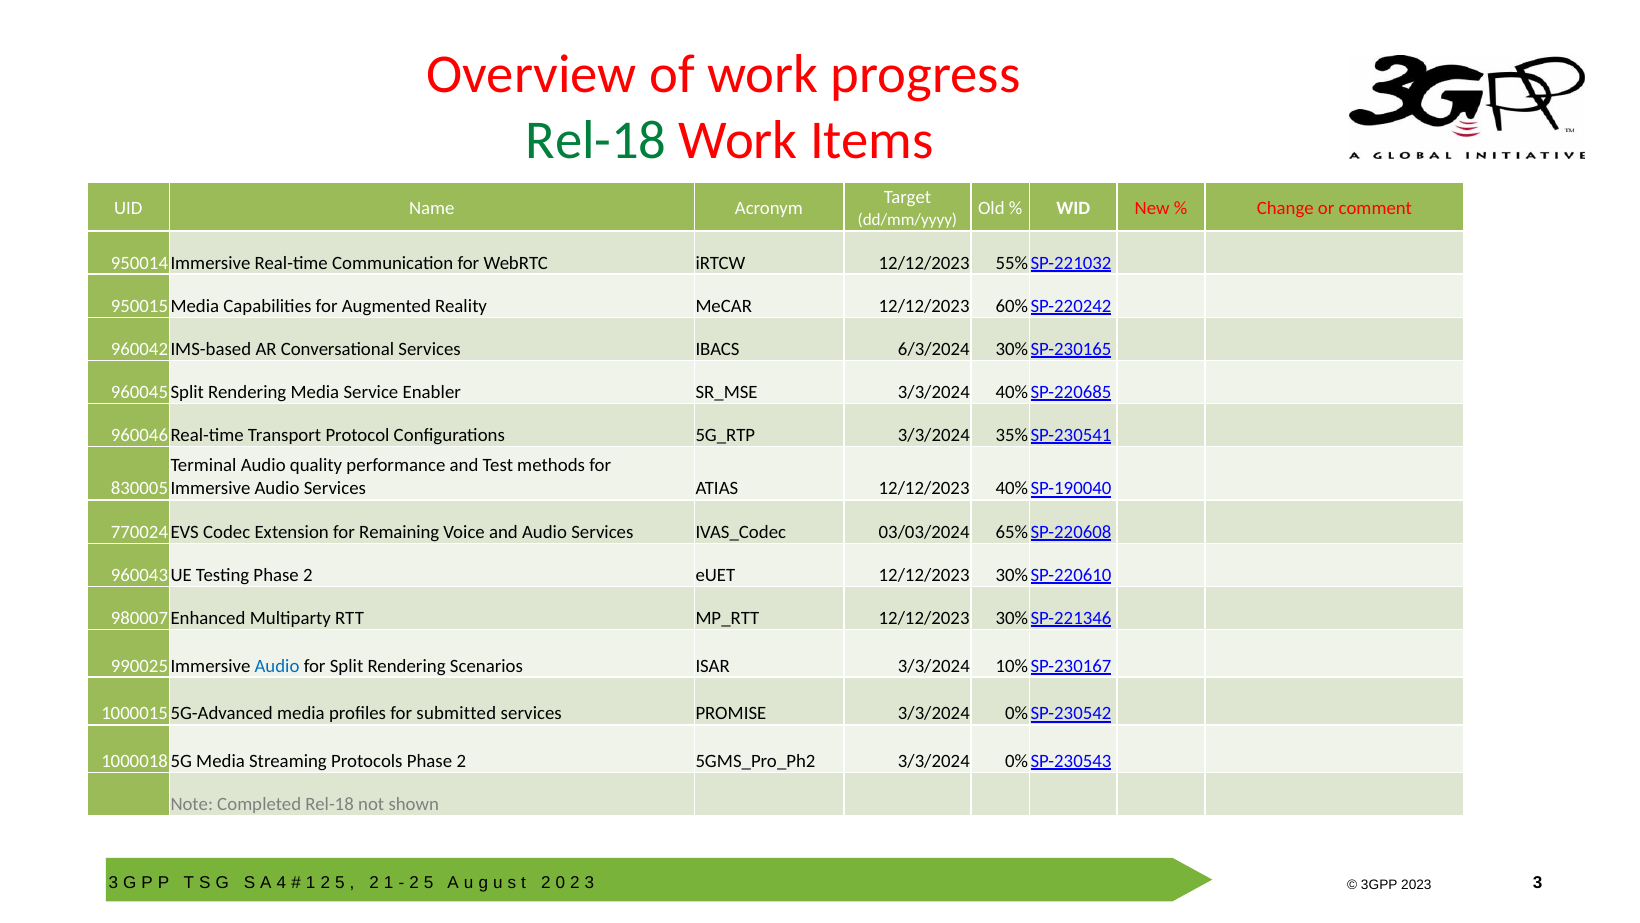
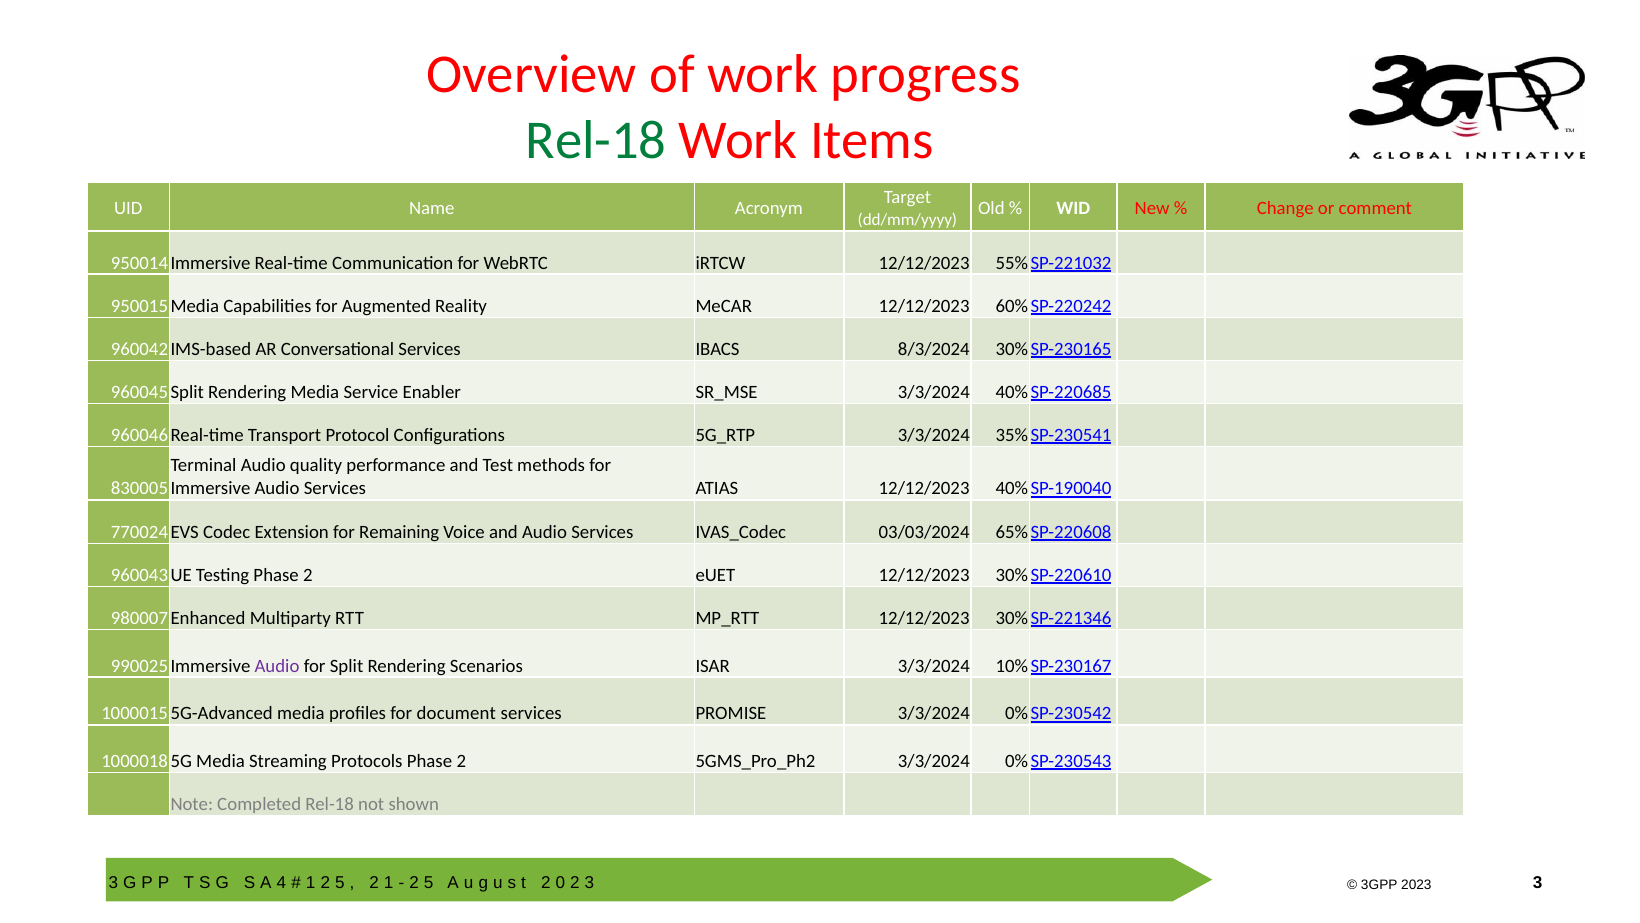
6/3/2024: 6/3/2024 -> 8/3/2024
Audio at (277, 665) colour: blue -> purple
submitted: submitted -> document
